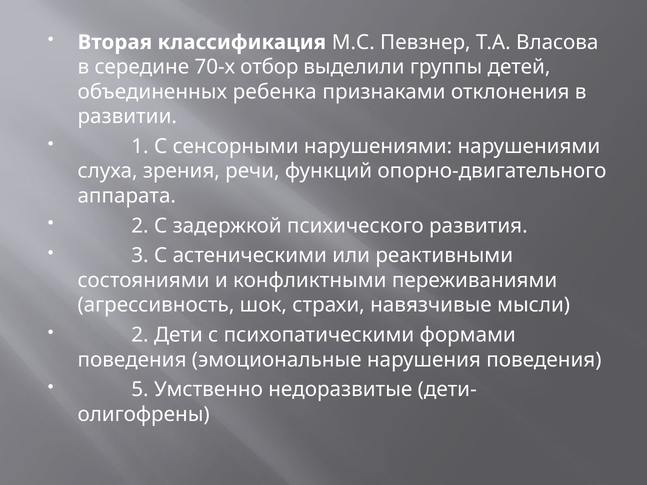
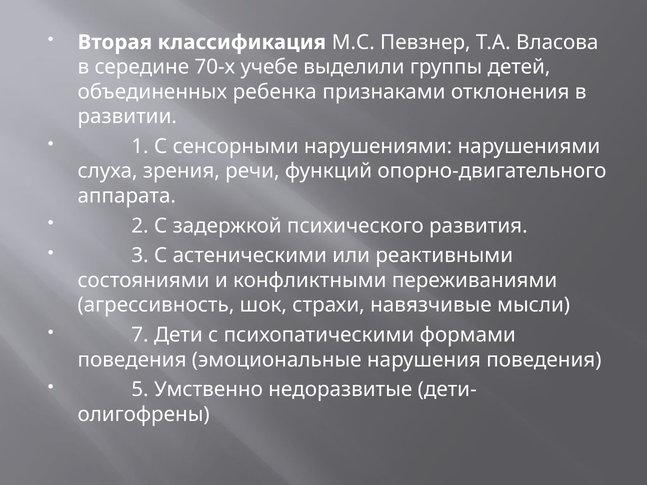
отбор: отбор -> учебе
2 at (140, 335): 2 -> 7
